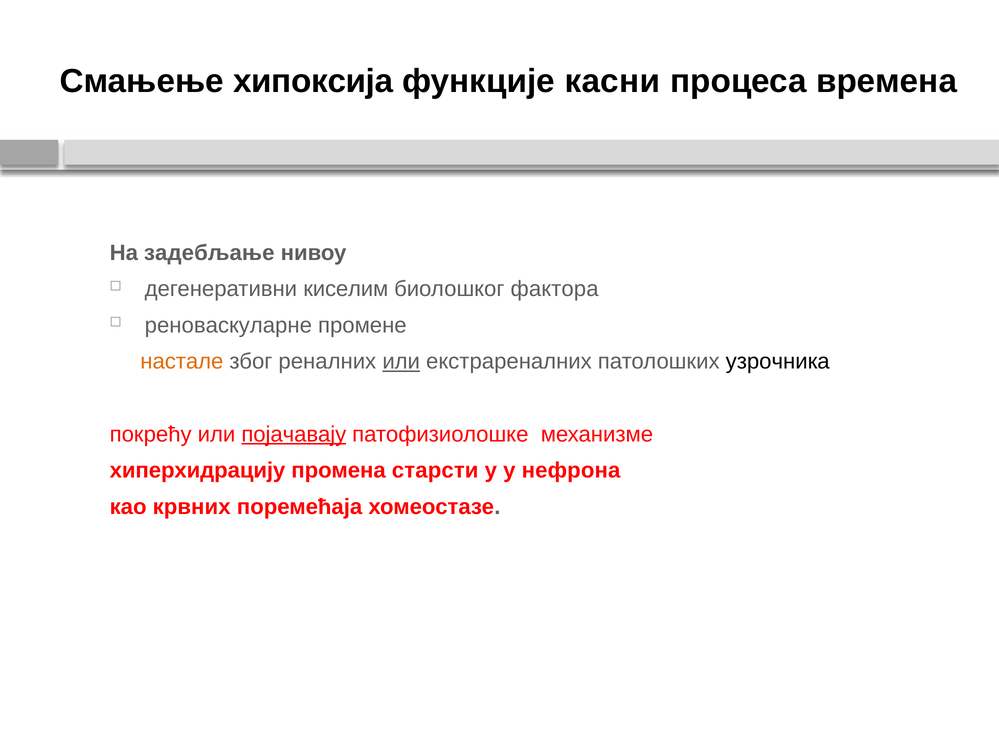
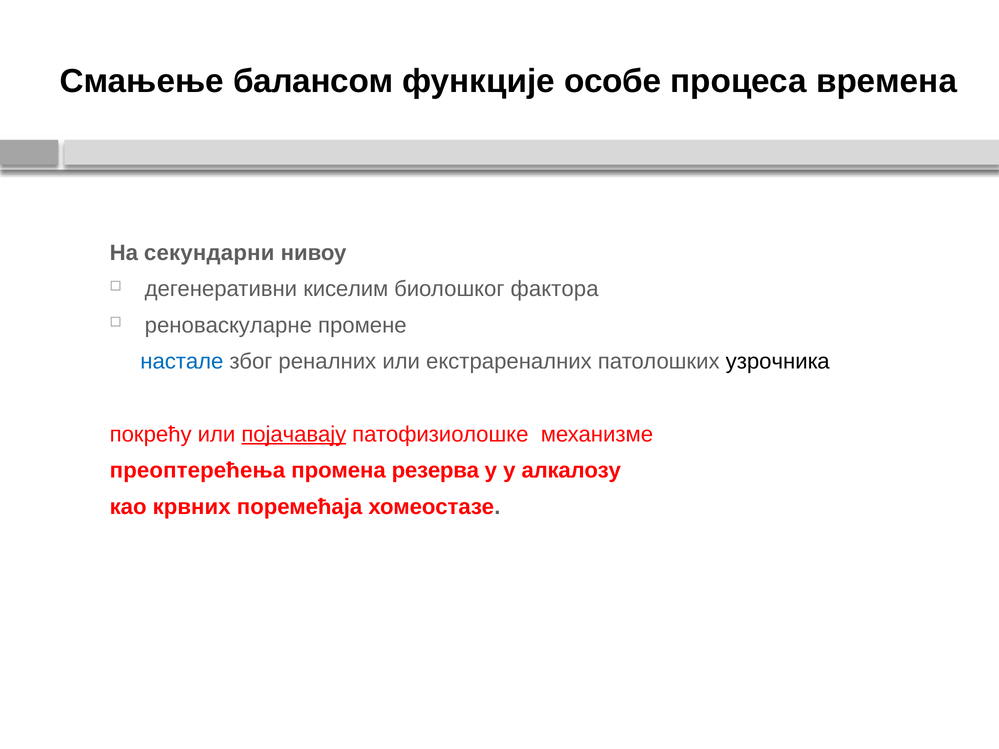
хипоксија: хипоксија -> балансом
касни: касни -> особе
задебљање: задебљање -> секундарни
настале colour: orange -> blue
или at (401, 362) underline: present -> none
хиперхидрацију: хиперхидрацију -> преоптерећења
старсти: старсти -> резерва
нефрона: нефрона -> алкалозу
